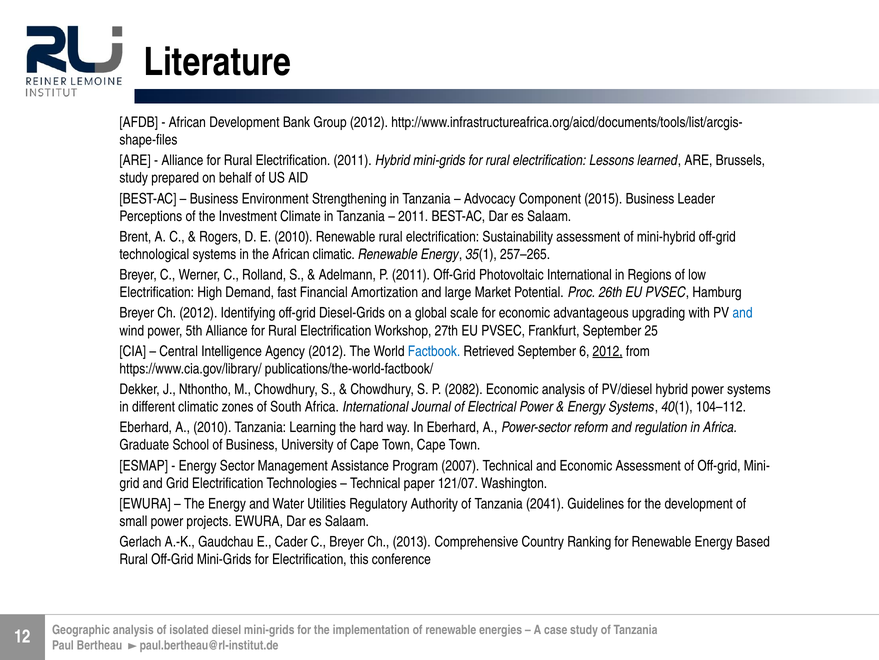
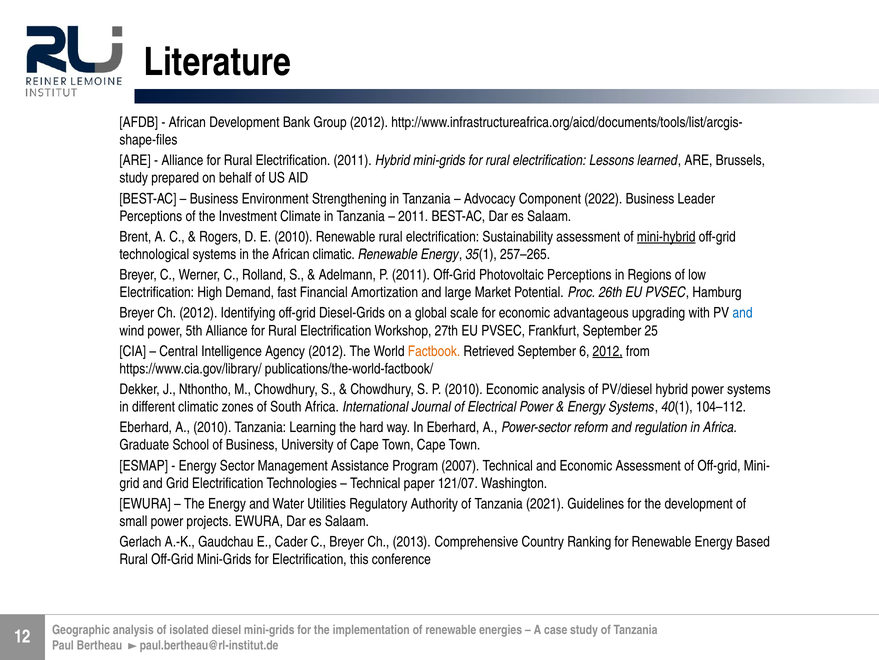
2015: 2015 -> 2022
mini-hybrid underline: none -> present
Photovoltaic International: International -> Perceptions
Factbook colour: blue -> orange
P 2082: 2082 -> 2010
2041: 2041 -> 2021
